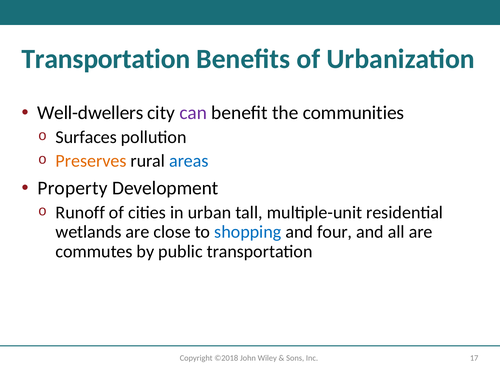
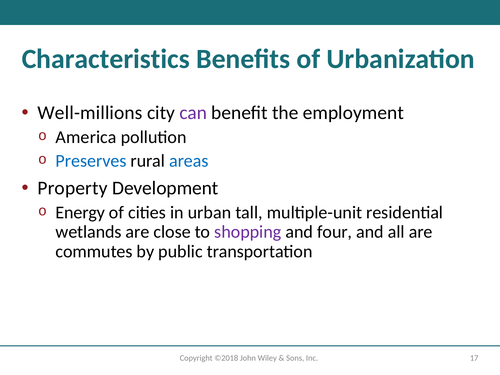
Transportation at (106, 59): Transportation -> Characteristics
Well-dwellers: Well-dwellers -> Well-millions
communities: communities -> employment
Surfaces: Surfaces -> America
Preserves colour: orange -> blue
Runoff: Runoff -> Energy
shopping colour: blue -> purple
